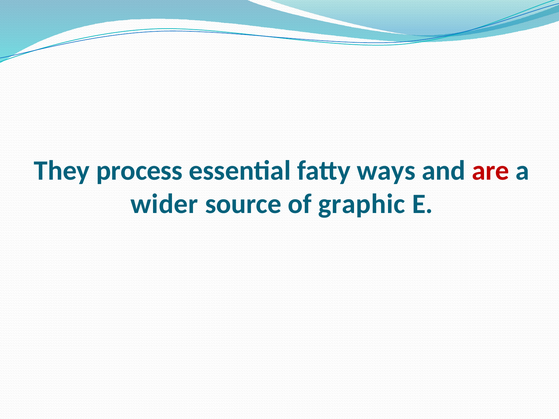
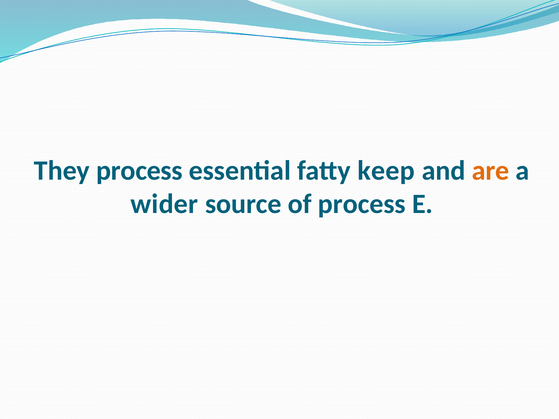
ways: ways -> keep
are colour: red -> orange
of graphic: graphic -> process
